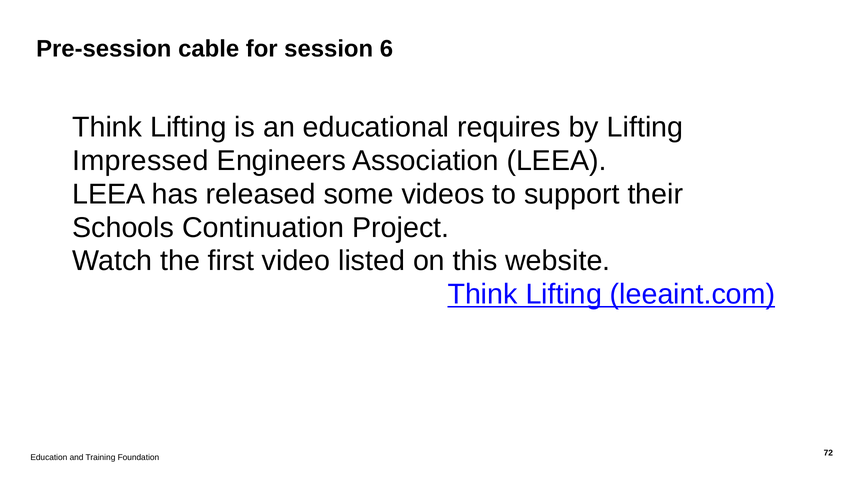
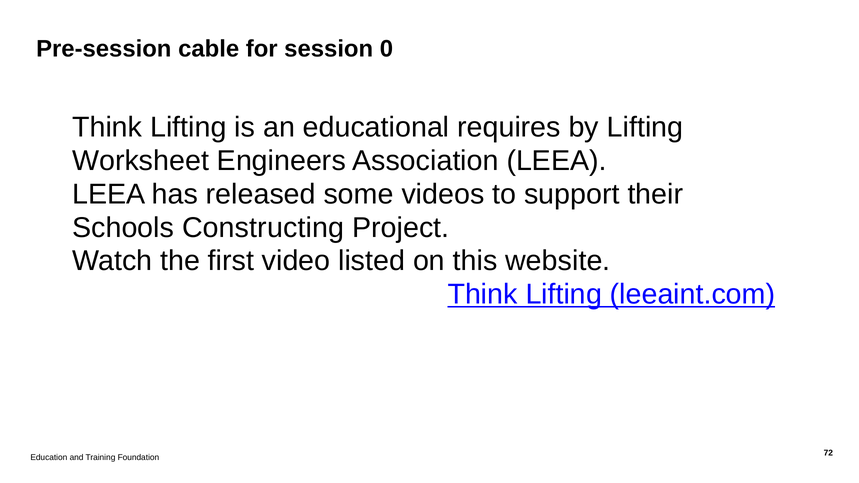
6: 6 -> 0
Impressed: Impressed -> Worksheet
Continuation: Continuation -> Constructing
